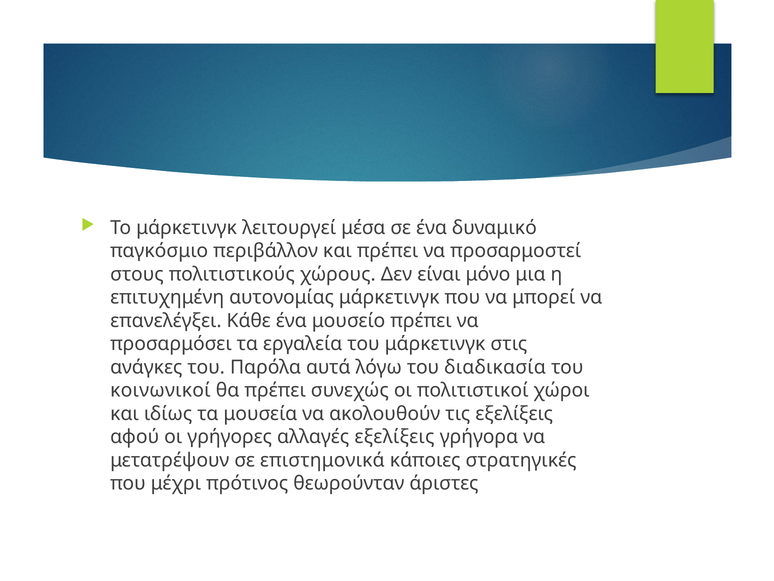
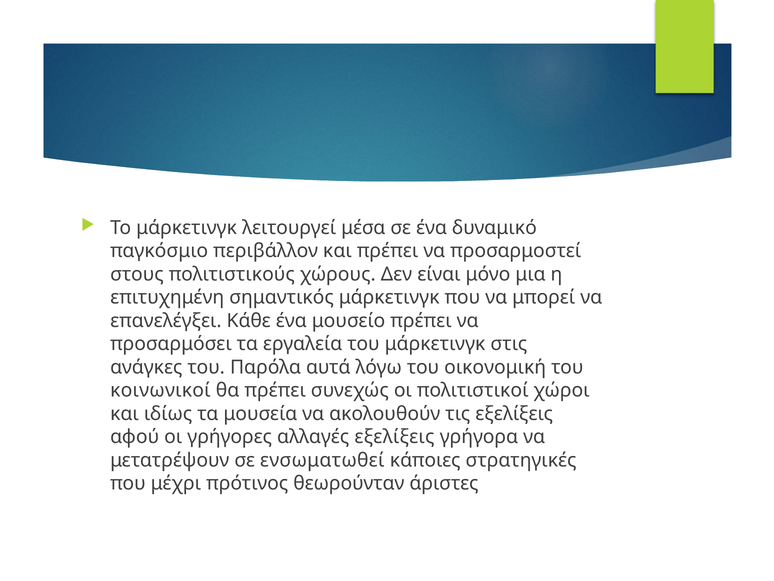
αυτονομίας: αυτονομίας -> σημαντικός
διαδικασία: διαδικασία -> οικονομική
επιστημονικά: επιστημονικά -> ενσωματωθεί
